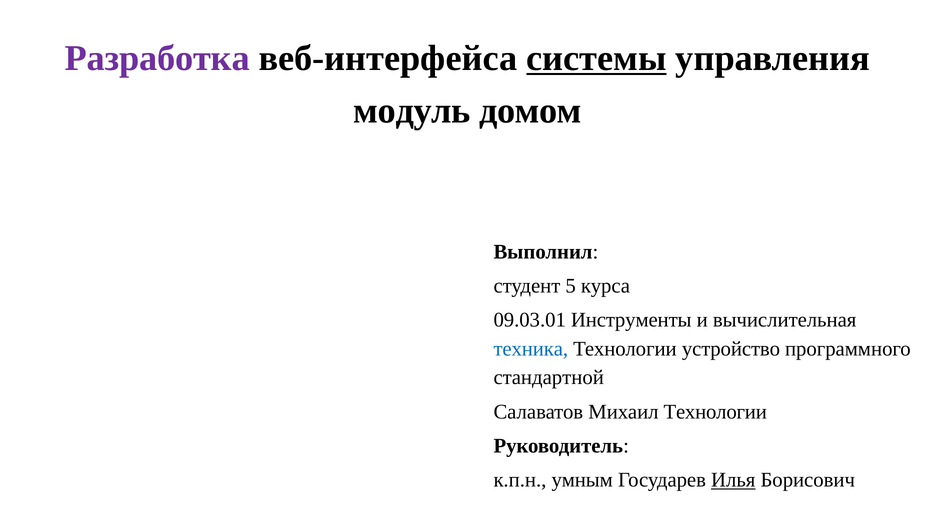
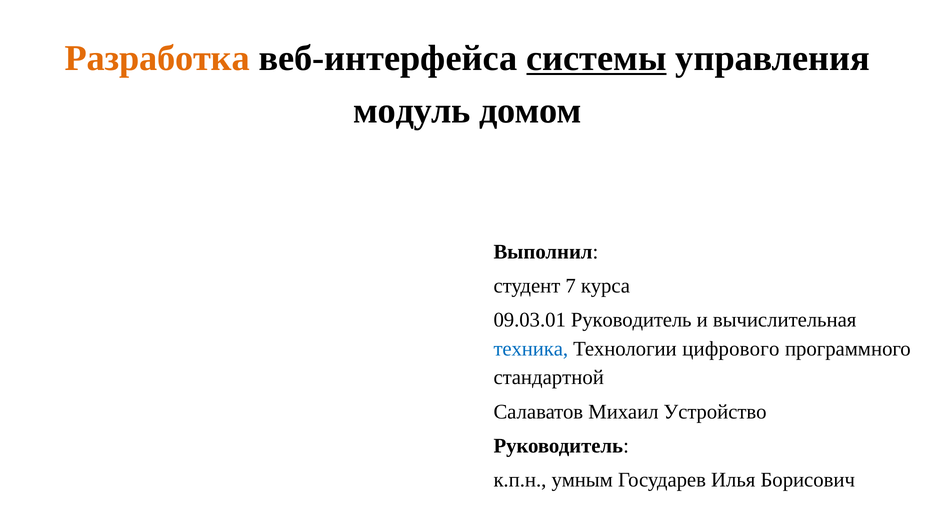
Разработка colour: purple -> orange
5: 5 -> 7
09.03.01 Инструменты: Инструменты -> Руководитель
устройство: устройство -> цифрового
Михаил Технологии: Технологии -> Устройство
Илья underline: present -> none
